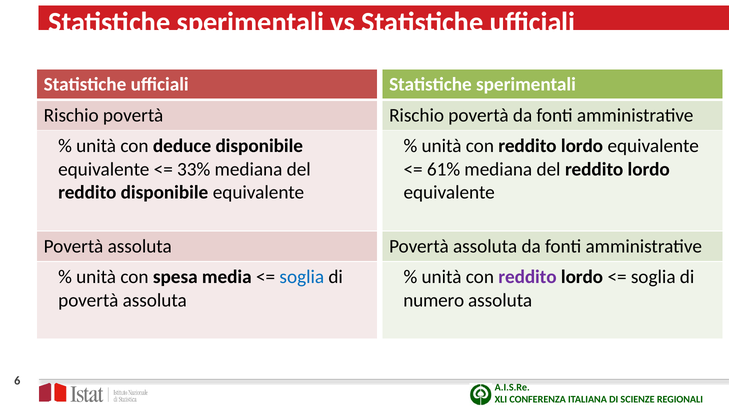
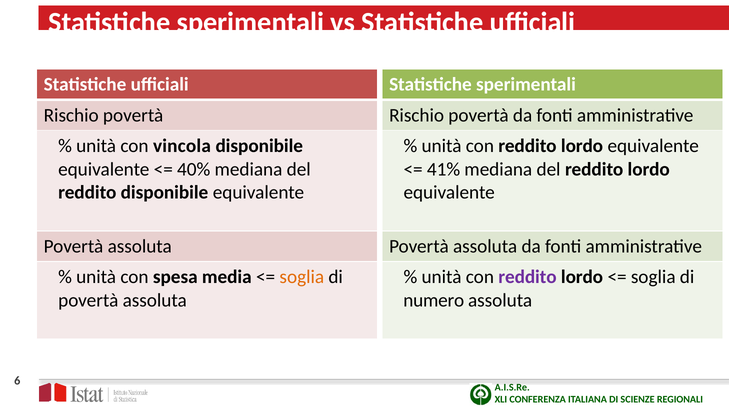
deduce: deduce -> vincola
33%: 33% -> 40%
61%: 61% -> 41%
soglia at (302, 277) colour: blue -> orange
